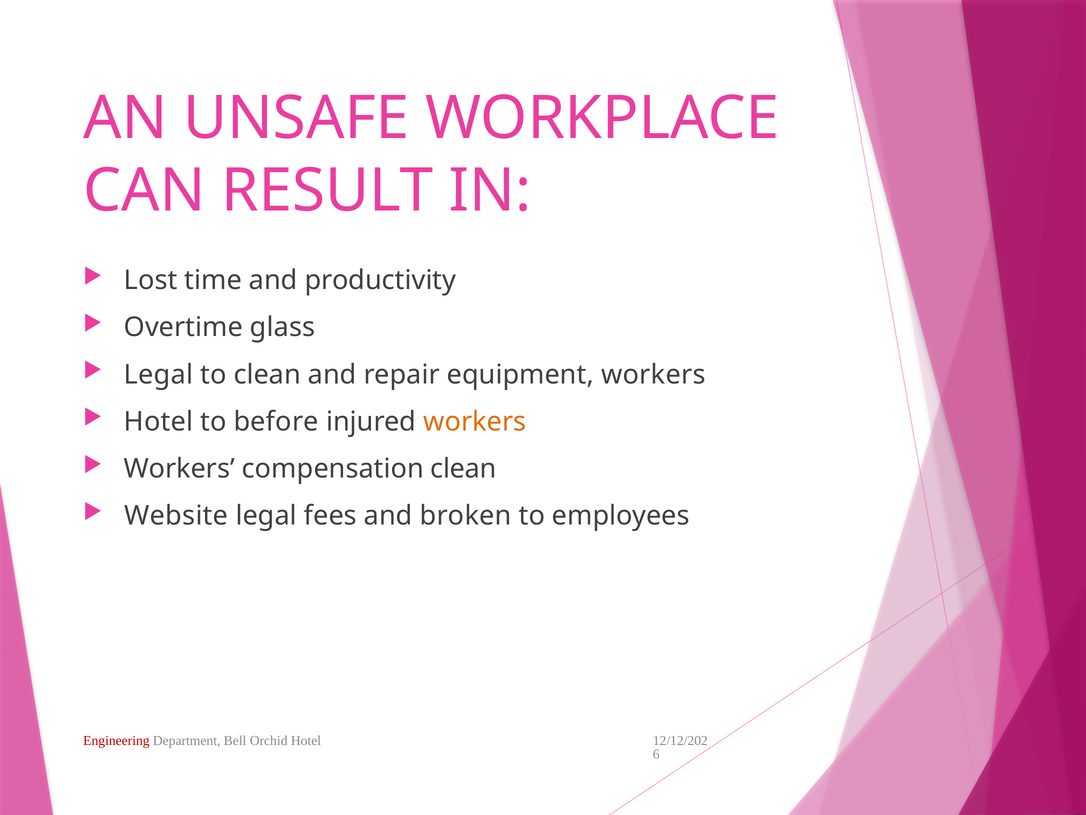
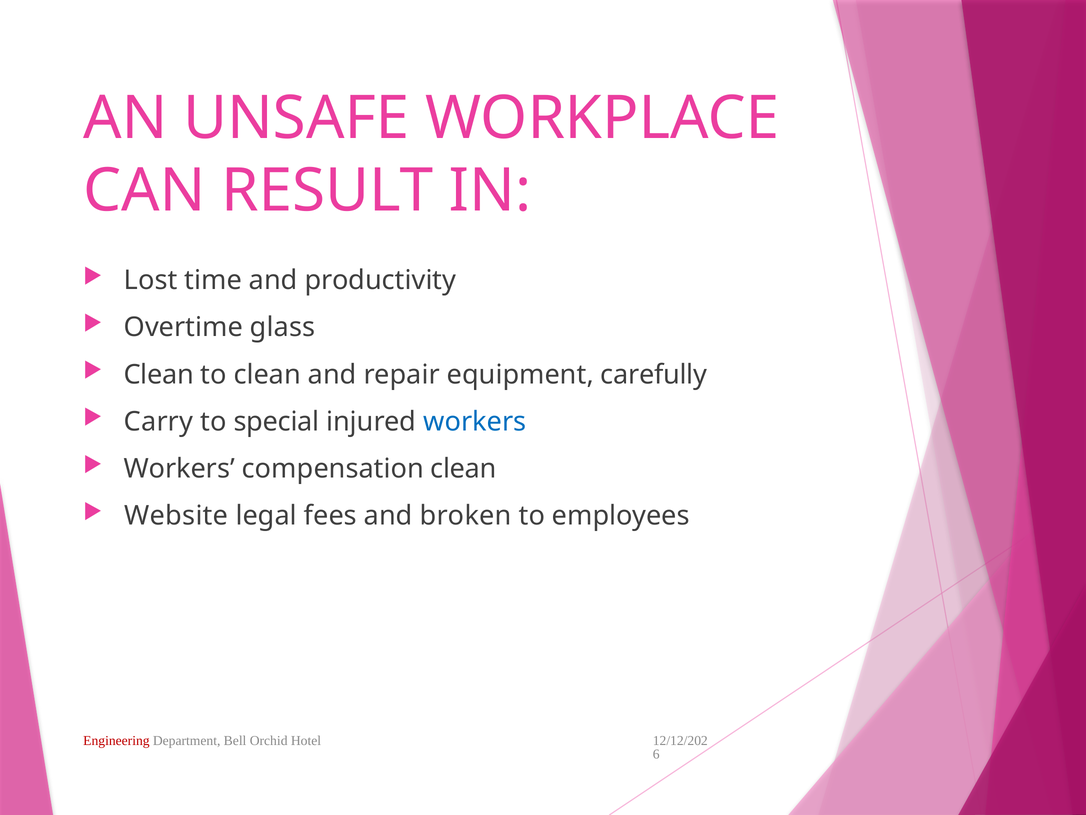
Legal at (159, 374): Legal -> Clean
equipment workers: workers -> carefully
Hotel at (159, 421): Hotel -> Carry
before: before -> special
workers at (475, 421) colour: orange -> blue
